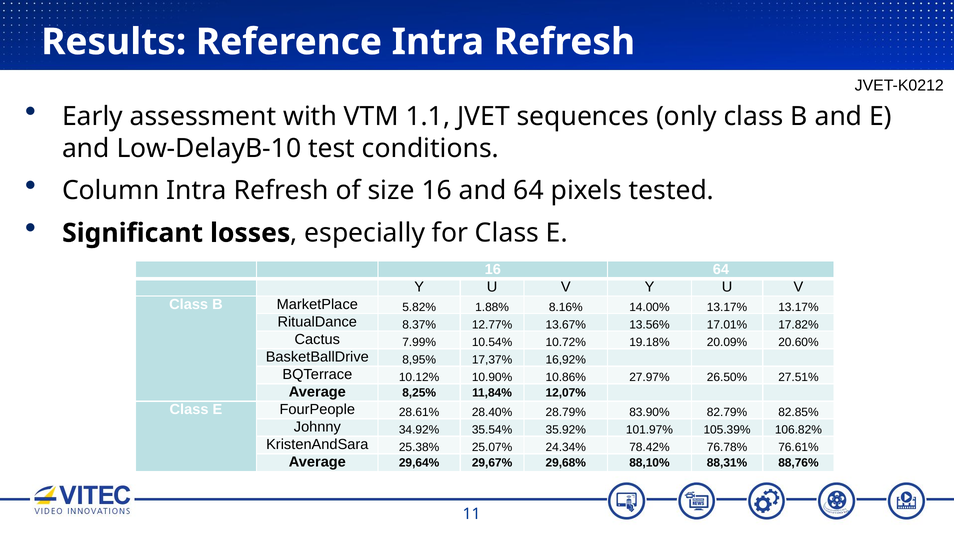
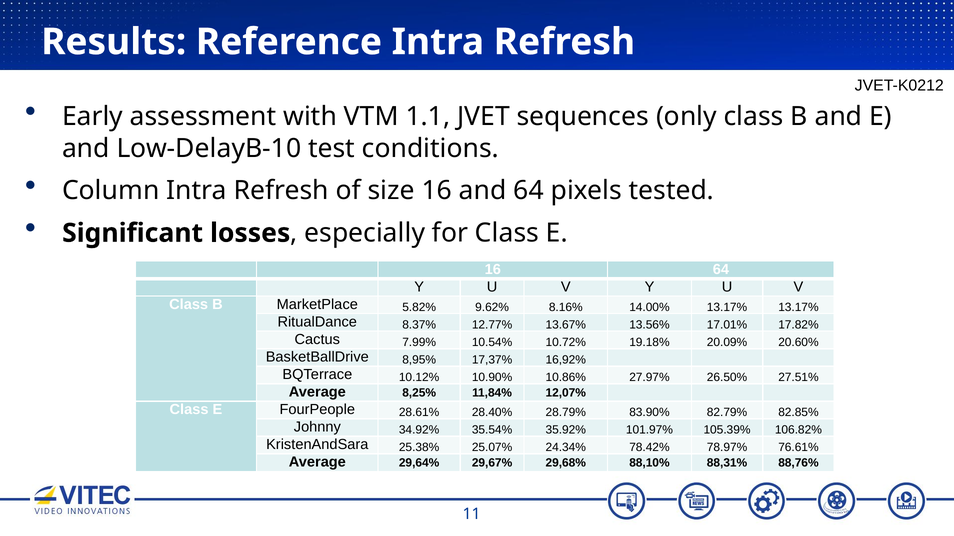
1.88%: 1.88% -> 9.62%
76.78%: 76.78% -> 78.97%
